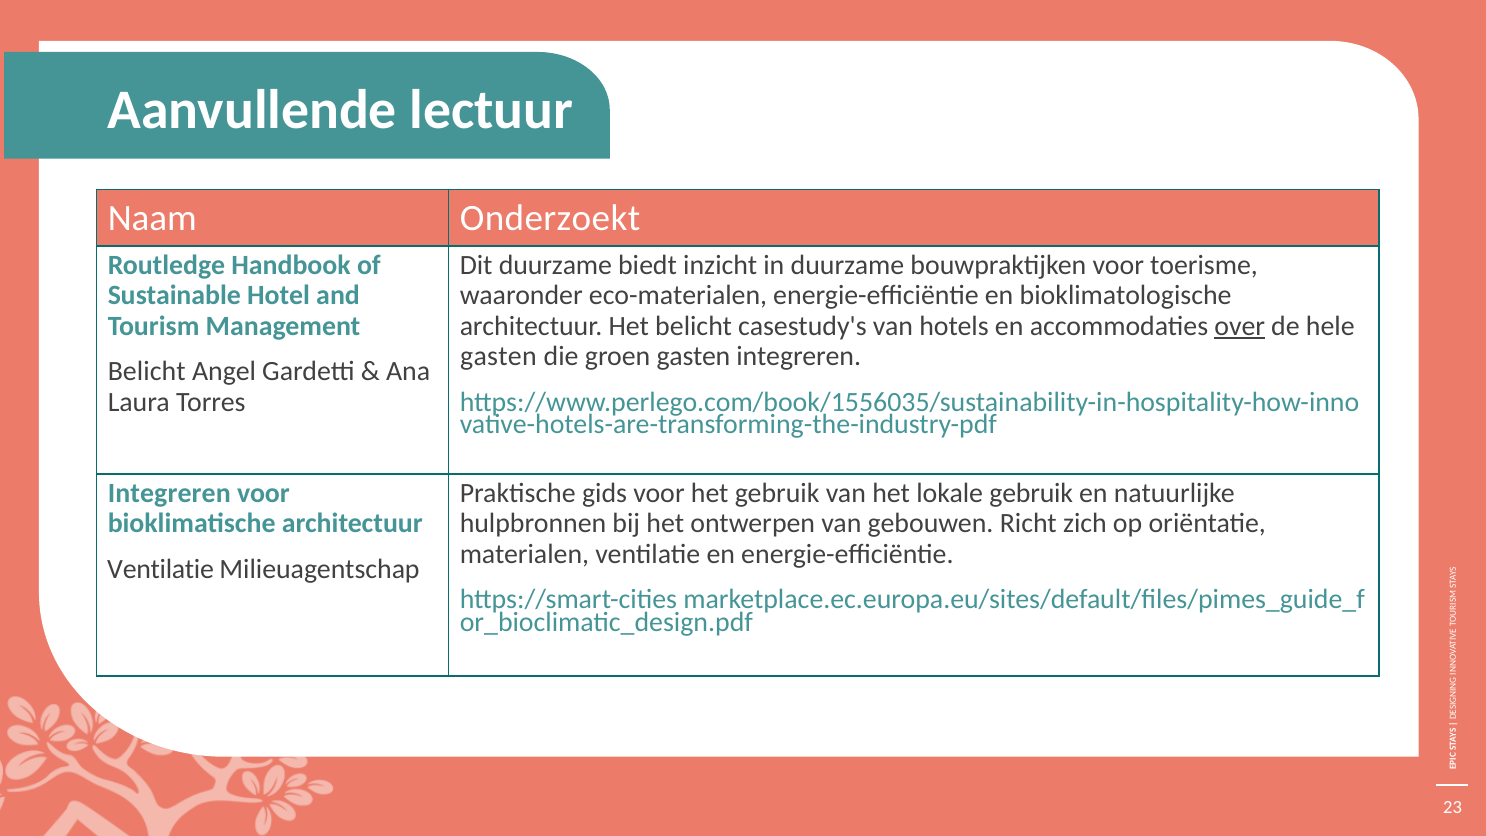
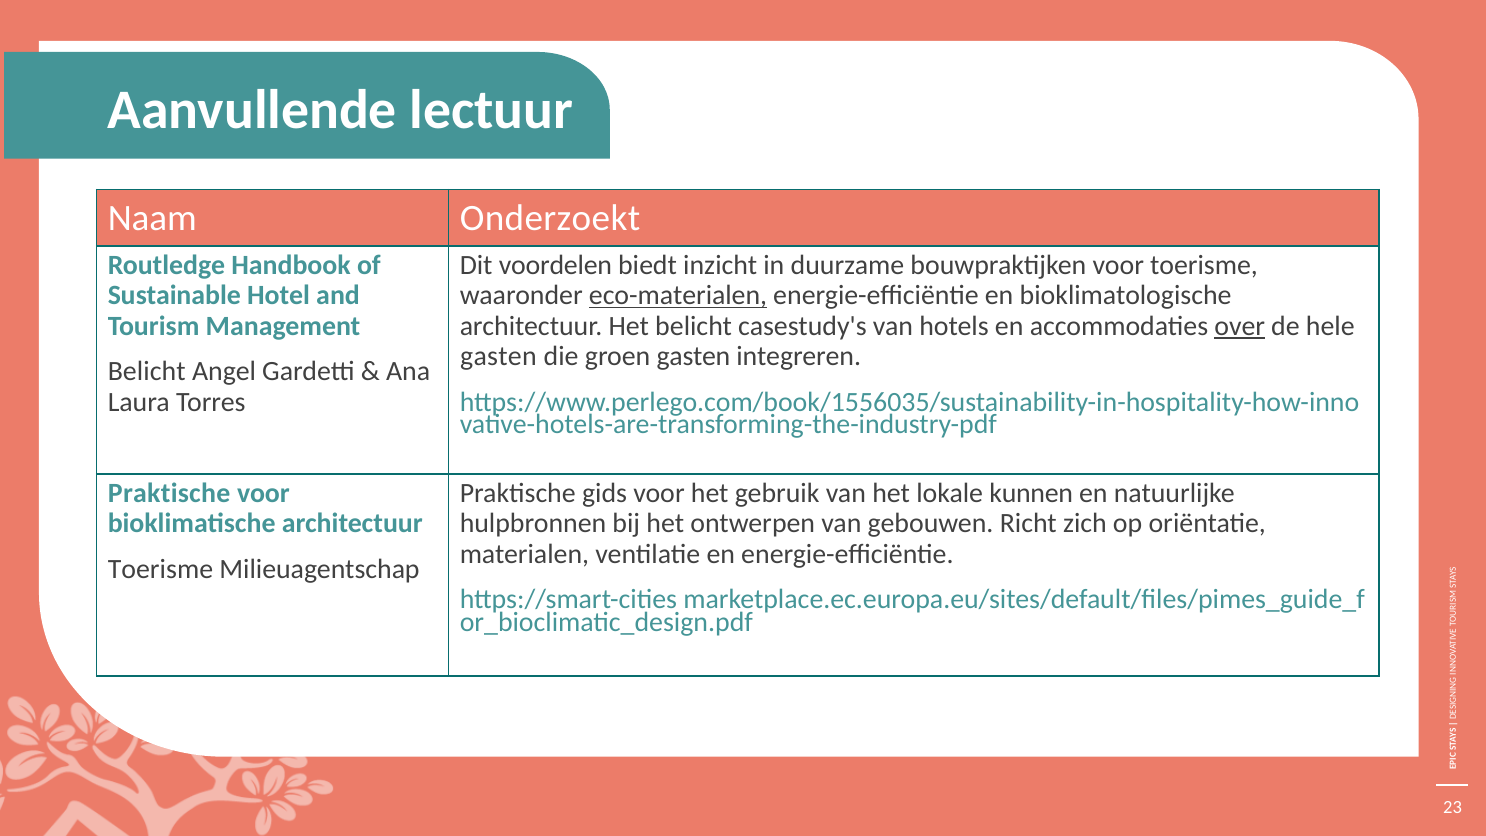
Dit duurzame: duurzame -> voordelen
eco-materialen underline: none -> present
Integreren at (169, 493): Integreren -> Praktische
lokale gebruik: gebruik -> kunnen
Ventilatie at (161, 569): Ventilatie -> Toerisme
